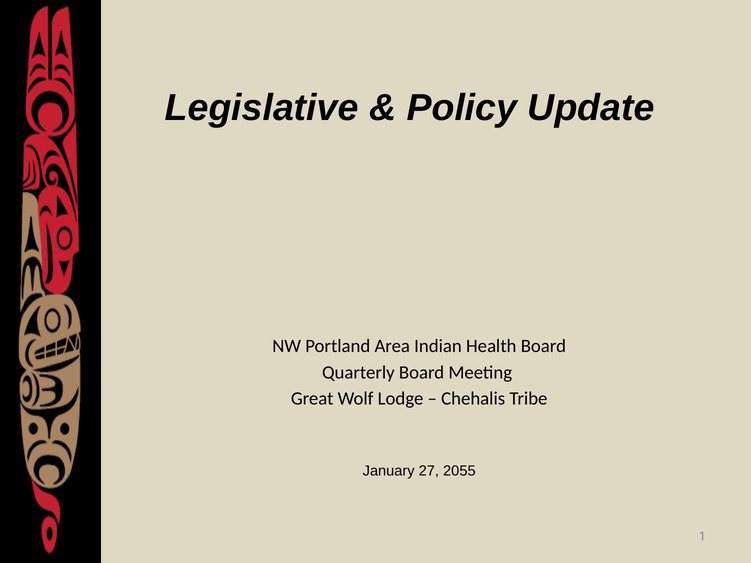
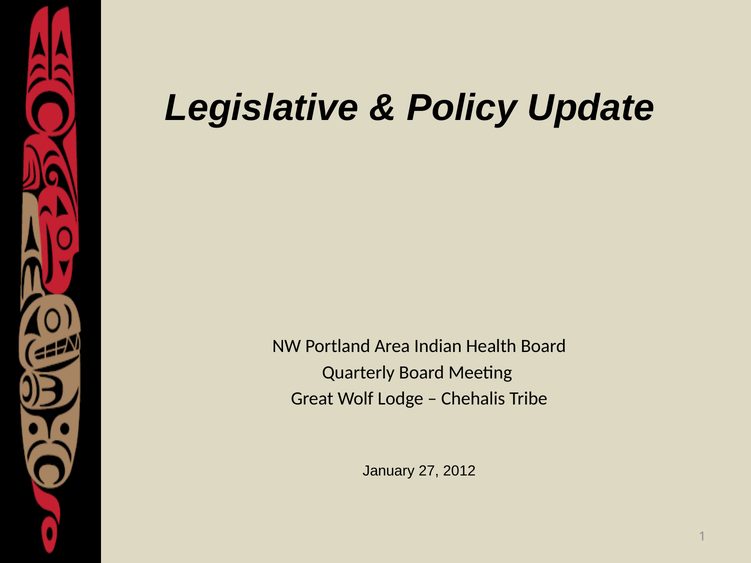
2055: 2055 -> 2012
